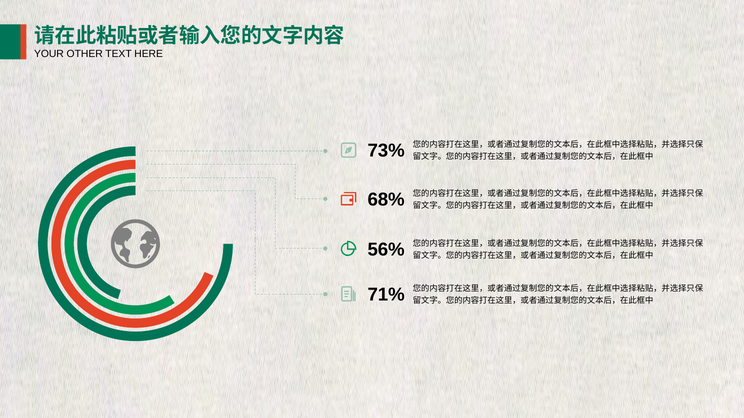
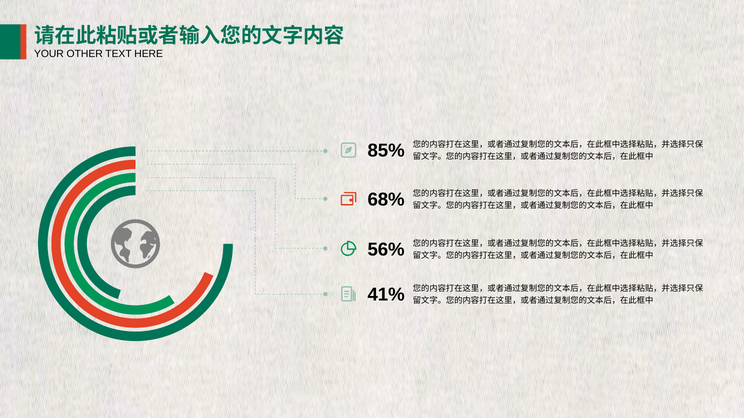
73%: 73% -> 85%
71%: 71% -> 41%
